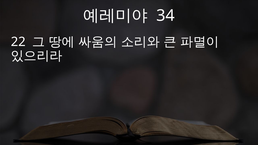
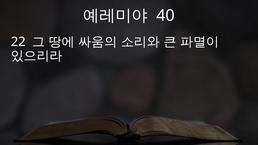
34: 34 -> 40
